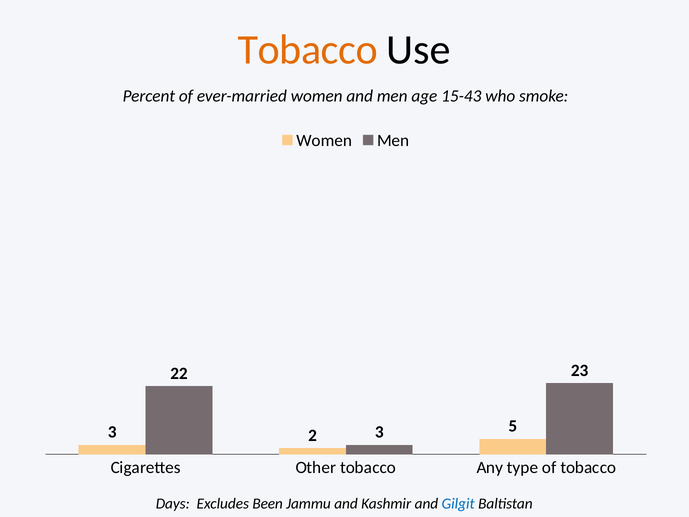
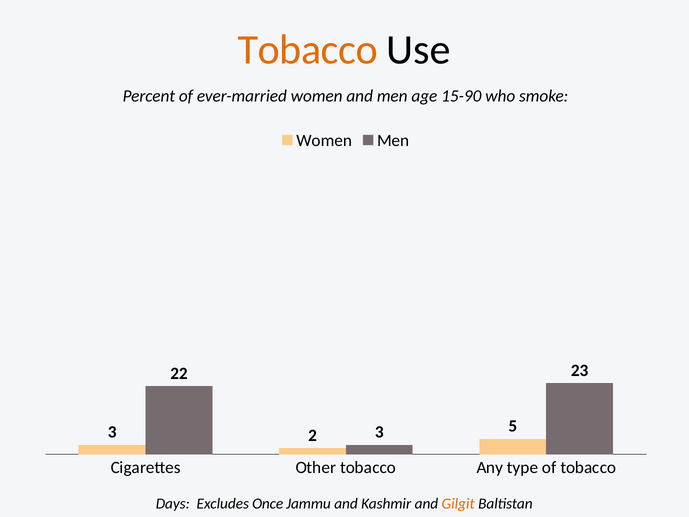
15-43: 15-43 -> 15-90
Been: Been -> Once
Gilgit colour: blue -> orange
